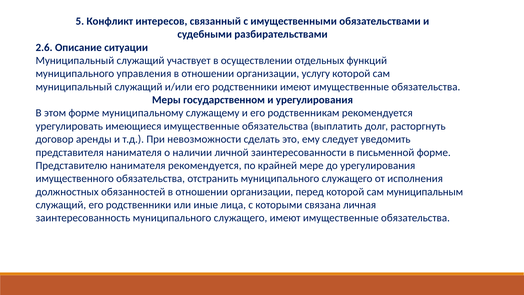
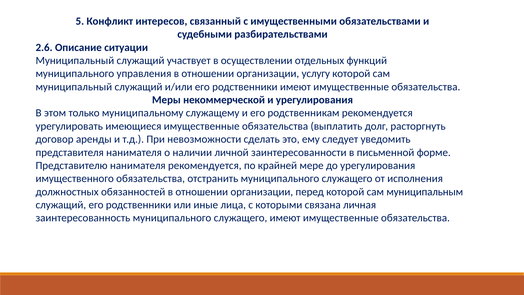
государственном: государственном -> некоммерческой
этом форме: форме -> только
